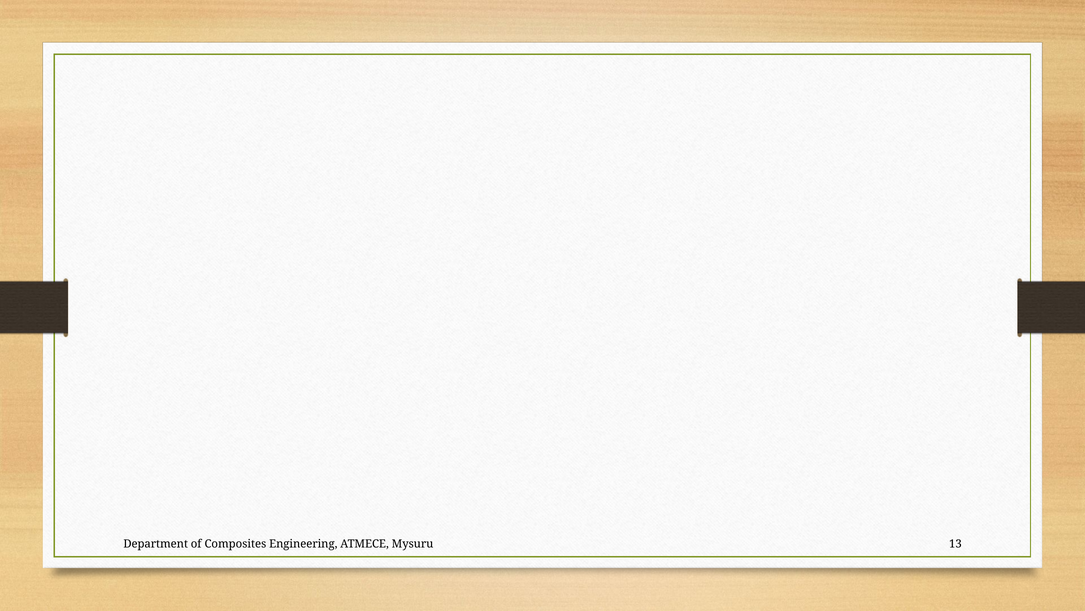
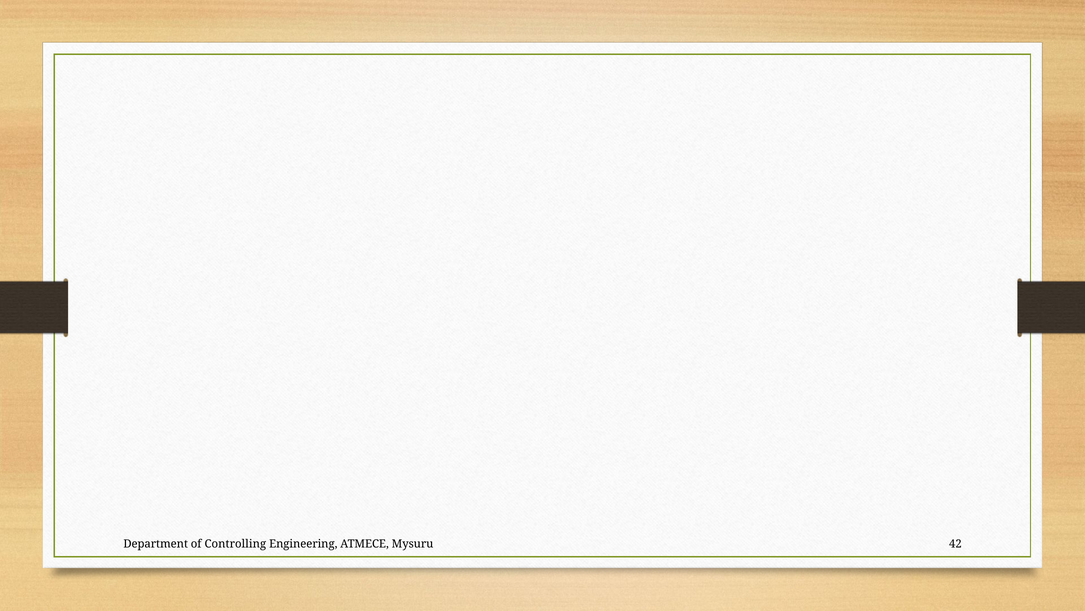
Composites: Composites -> Controlling
13: 13 -> 42
